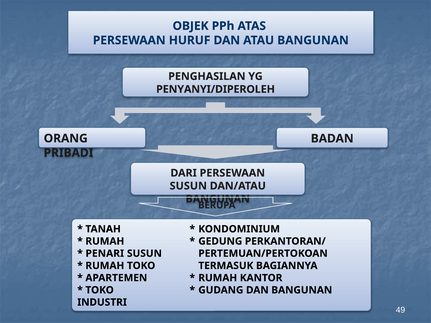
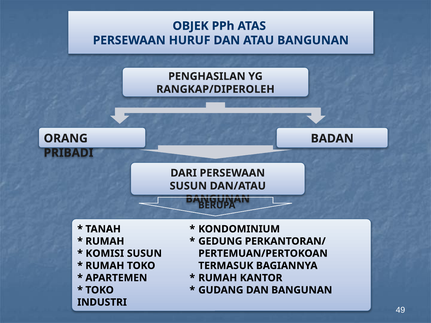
PENYANYI/DIPEROLEH: PENYANYI/DIPEROLEH -> RANGKAP/DIPEROLEH
PENARI: PENARI -> KOMISI
